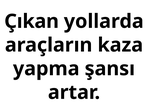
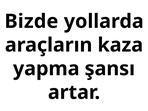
Çıkan: Çıkan -> Bizde
